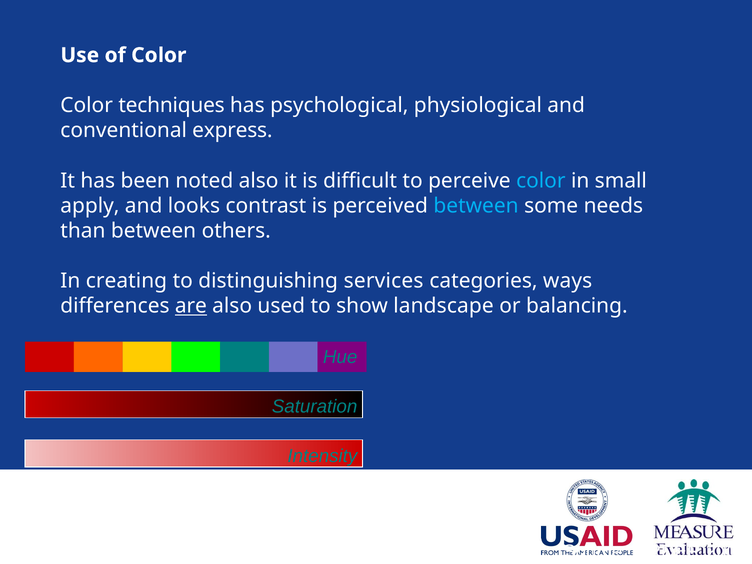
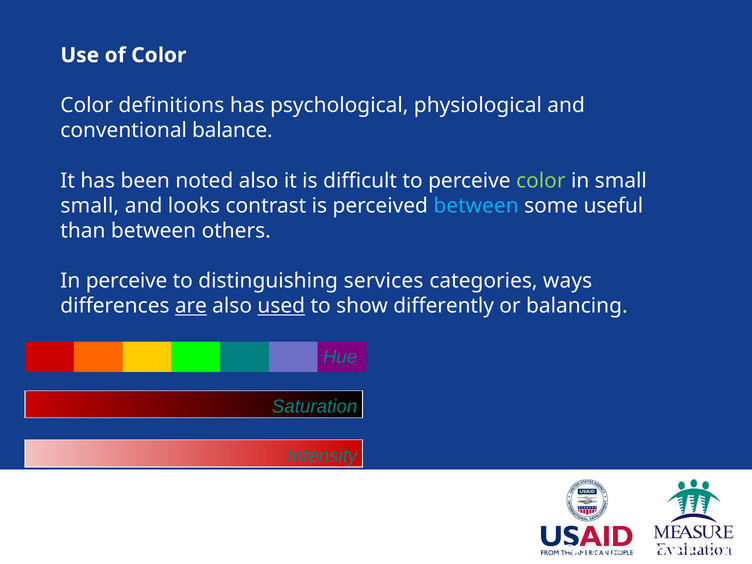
techniques: techniques -> definitions
express: express -> balance
color at (541, 181) colour: light blue -> light green
apply at (90, 206): apply -> small
needs: needs -> useful
In creating: creating -> perceive
used underline: none -> present
landscape: landscape -> differently
